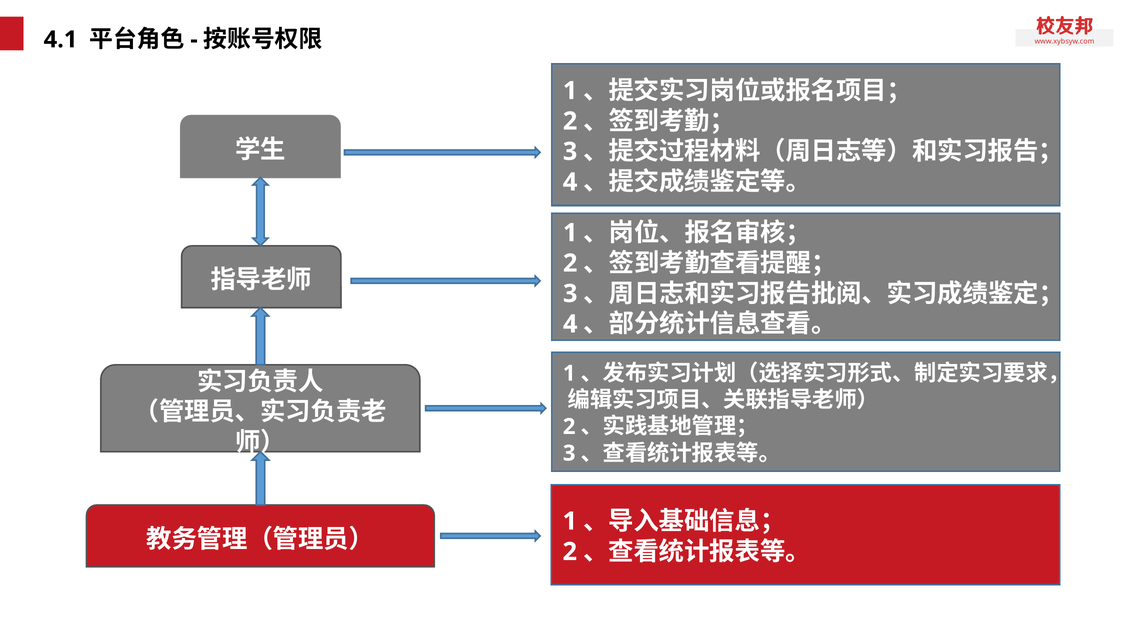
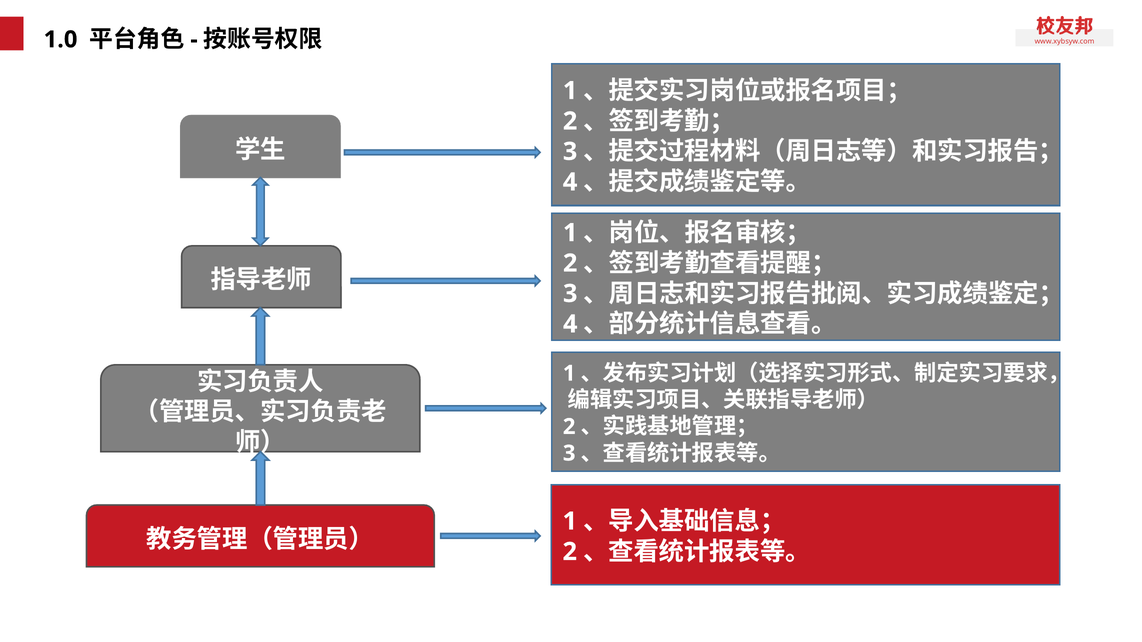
4.1: 4.1 -> 1.0
